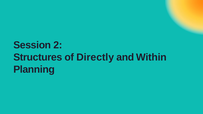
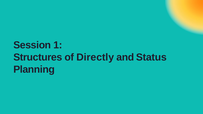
2: 2 -> 1
Within: Within -> Status
